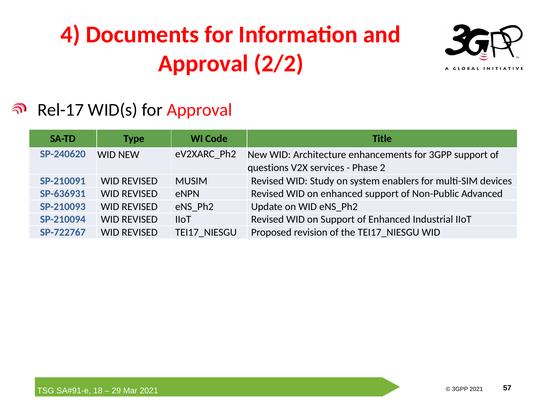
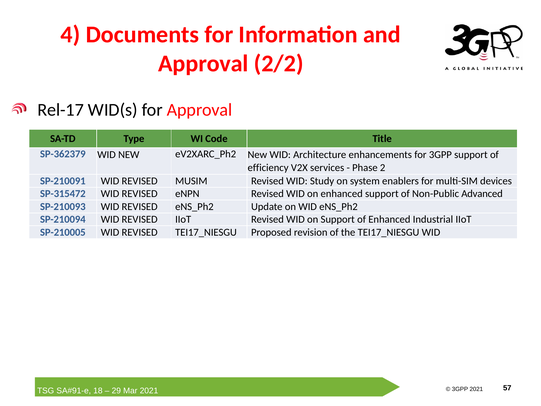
SP-240620: SP-240620 -> SP-362379
questions: questions -> efficiency
SP-636931: SP-636931 -> SP-315472
SP-722767: SP-722767 -> SP-210005
